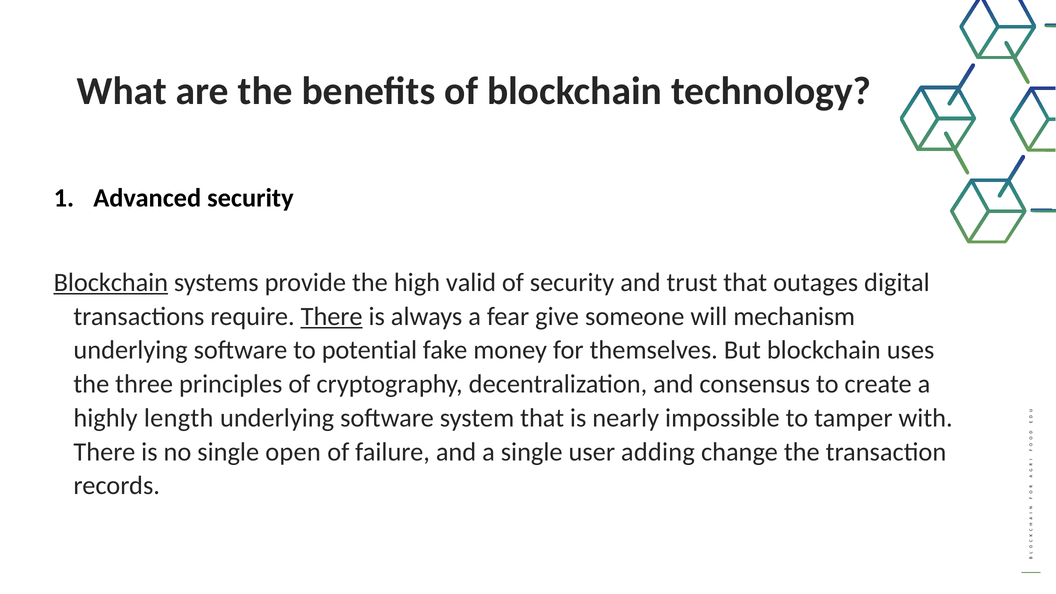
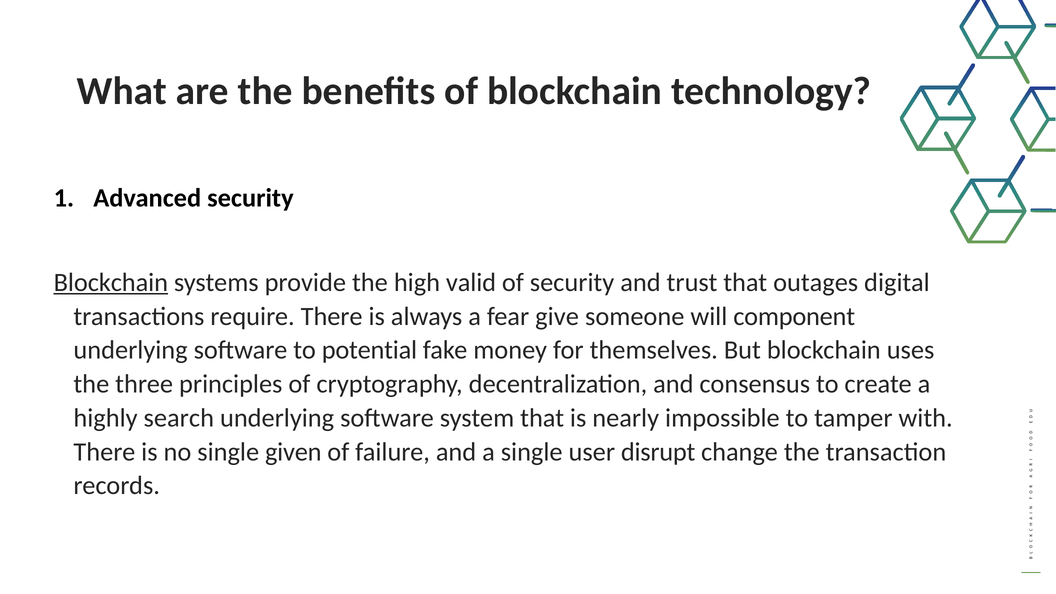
There at (332, 316) underline: present -> none
mechanism: mechanism -> component
length: length -> search
open: open -> given
adding: adding -> disrupt
